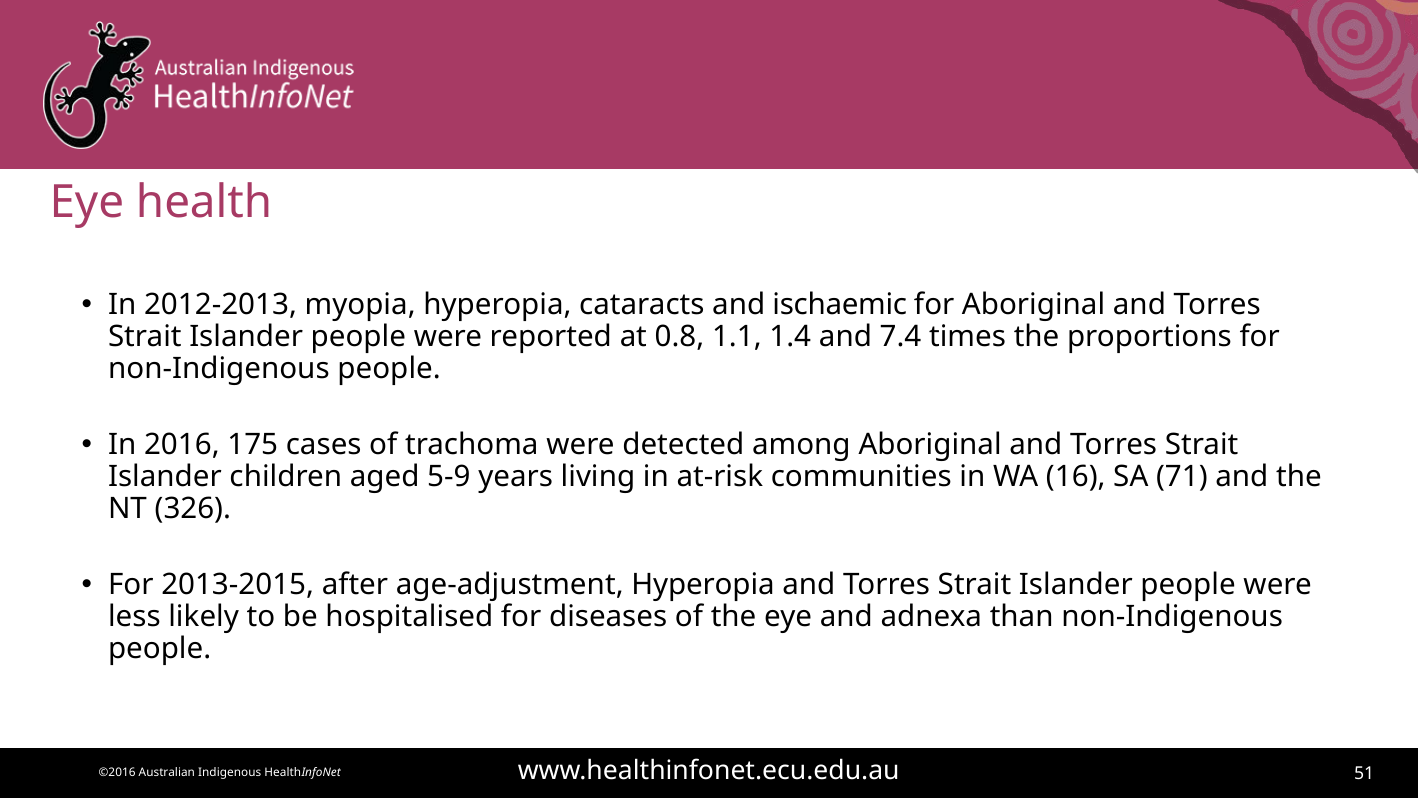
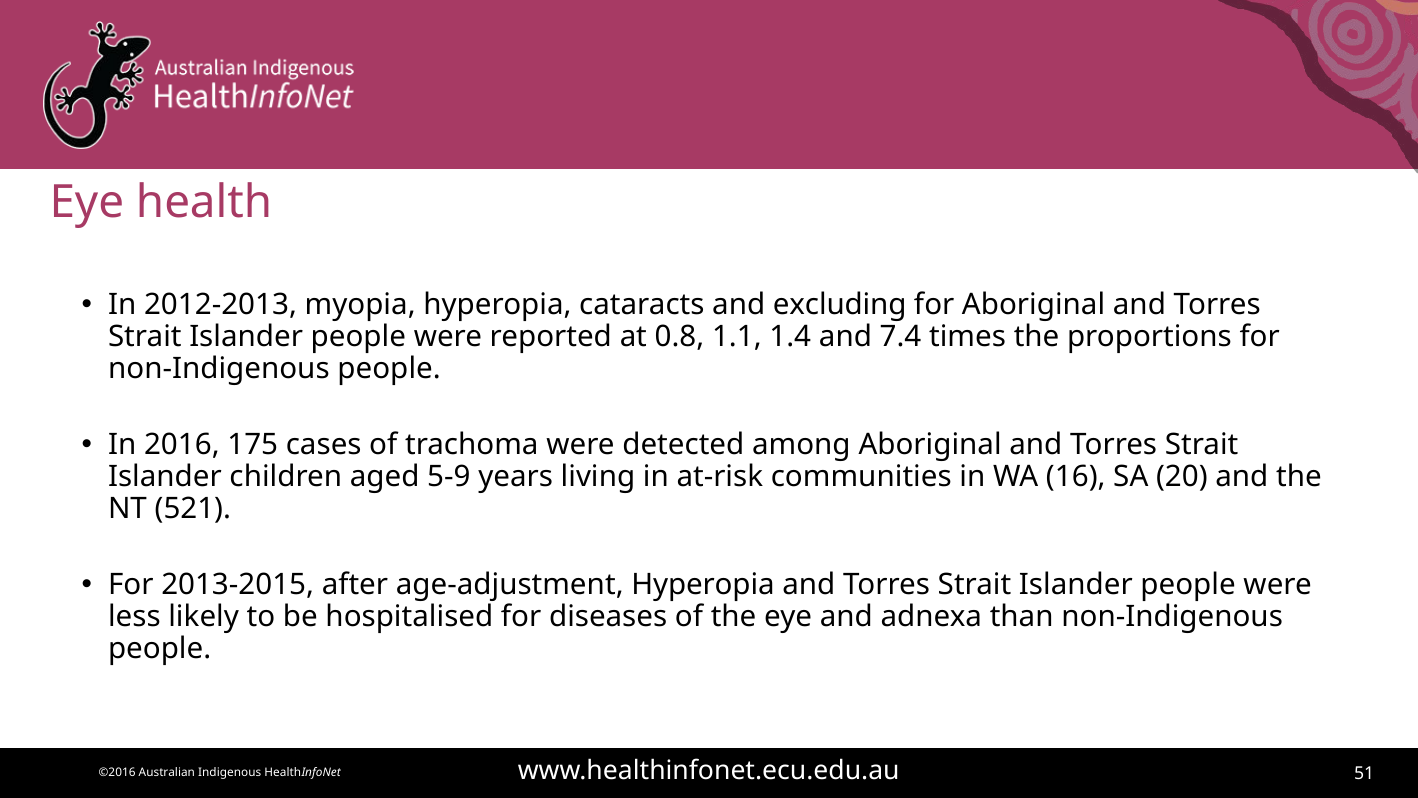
ischaemic: ischaemic -> excluding
71: 71 -> 20
326: 326 -> 521
